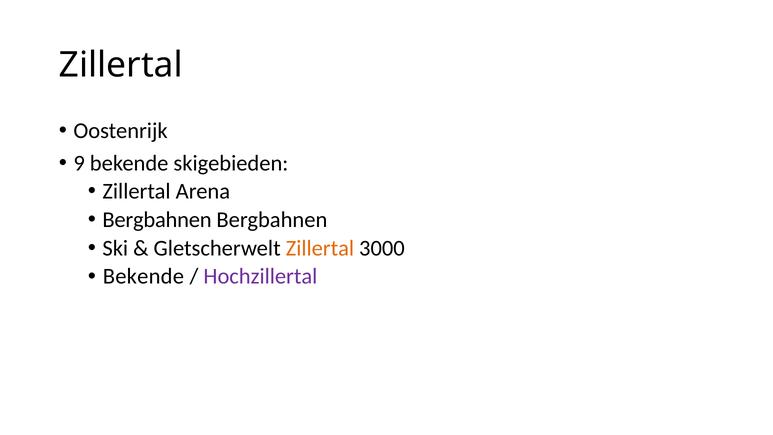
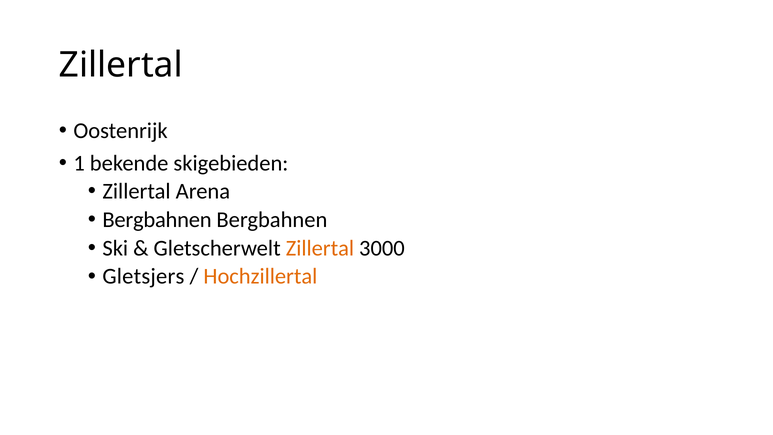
9: 9 -> 1
Bekende at (143, 276): Bekende -> Gletsjers
Hochzillertal colour: purple -> orange
